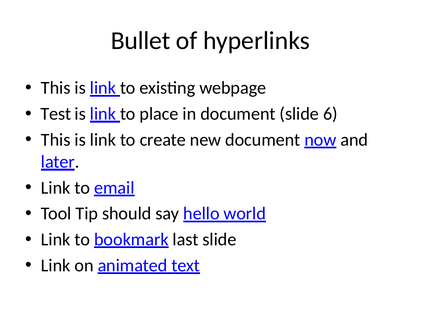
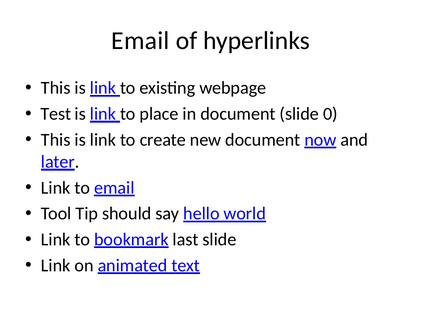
Bullet at (141, 41): Bullet -> Email
6: 6 -> 0
